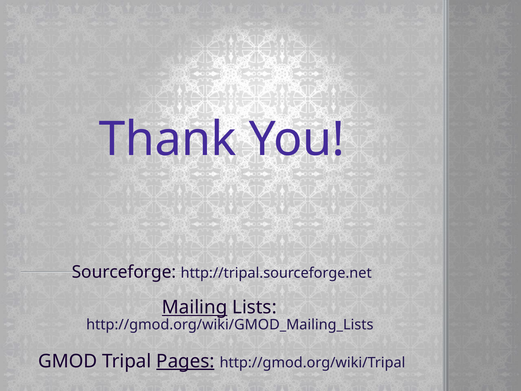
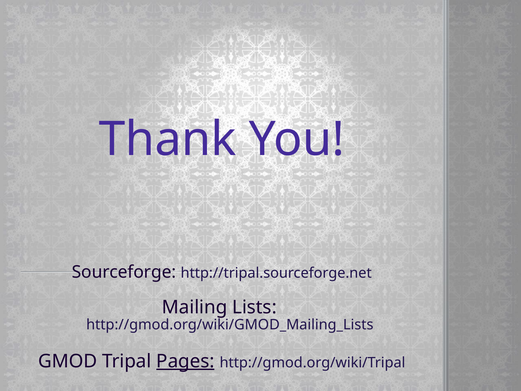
Mailing underline: present -> none
